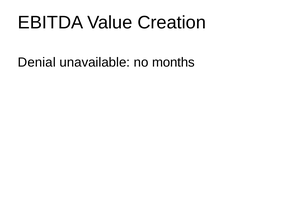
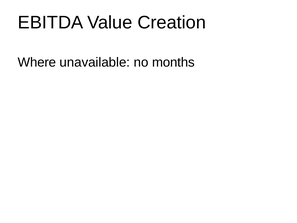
Denial: Denial -> Where
